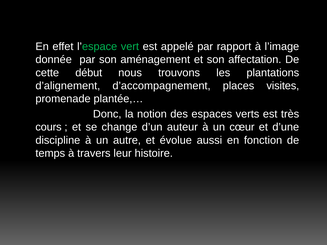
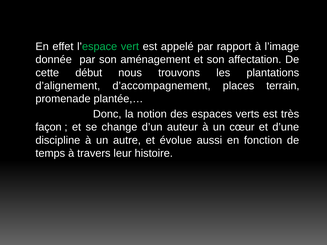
visites: visites -> terrain
cours: cours -> façon
